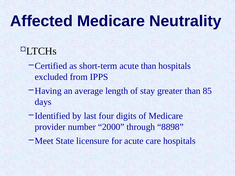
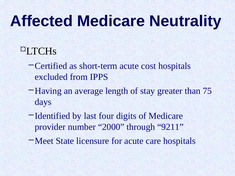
acute than: than -> cost
85: 85 -> 75
8898: 8898 -> 9211
